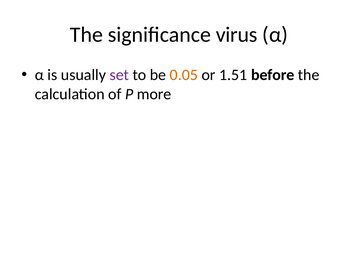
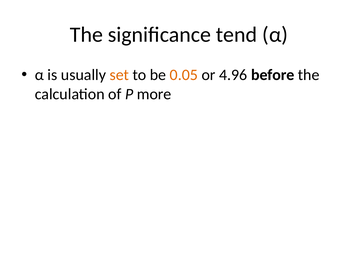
virus: virus -> tend
set colour: purple -> orange
1.51: 1.51 -> 4.96
